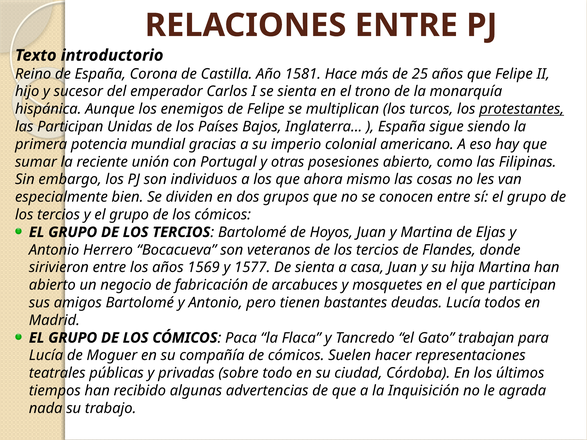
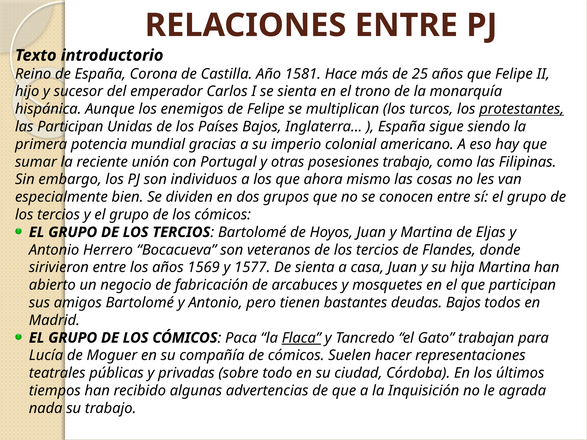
posesiones abierto: abierto -> trabajo
deudas Lucía: Lucía -> Bajos
Flaca underline: none -> present
